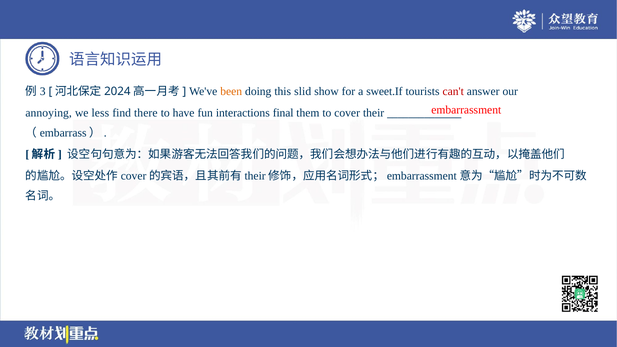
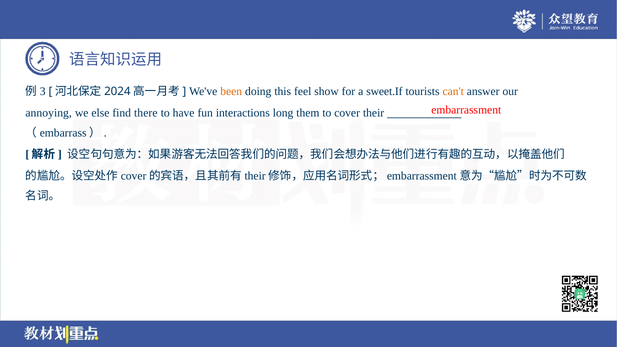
slid: slid -> feel
can't colour: red -> orange
less: less -> else
final: final -> long
